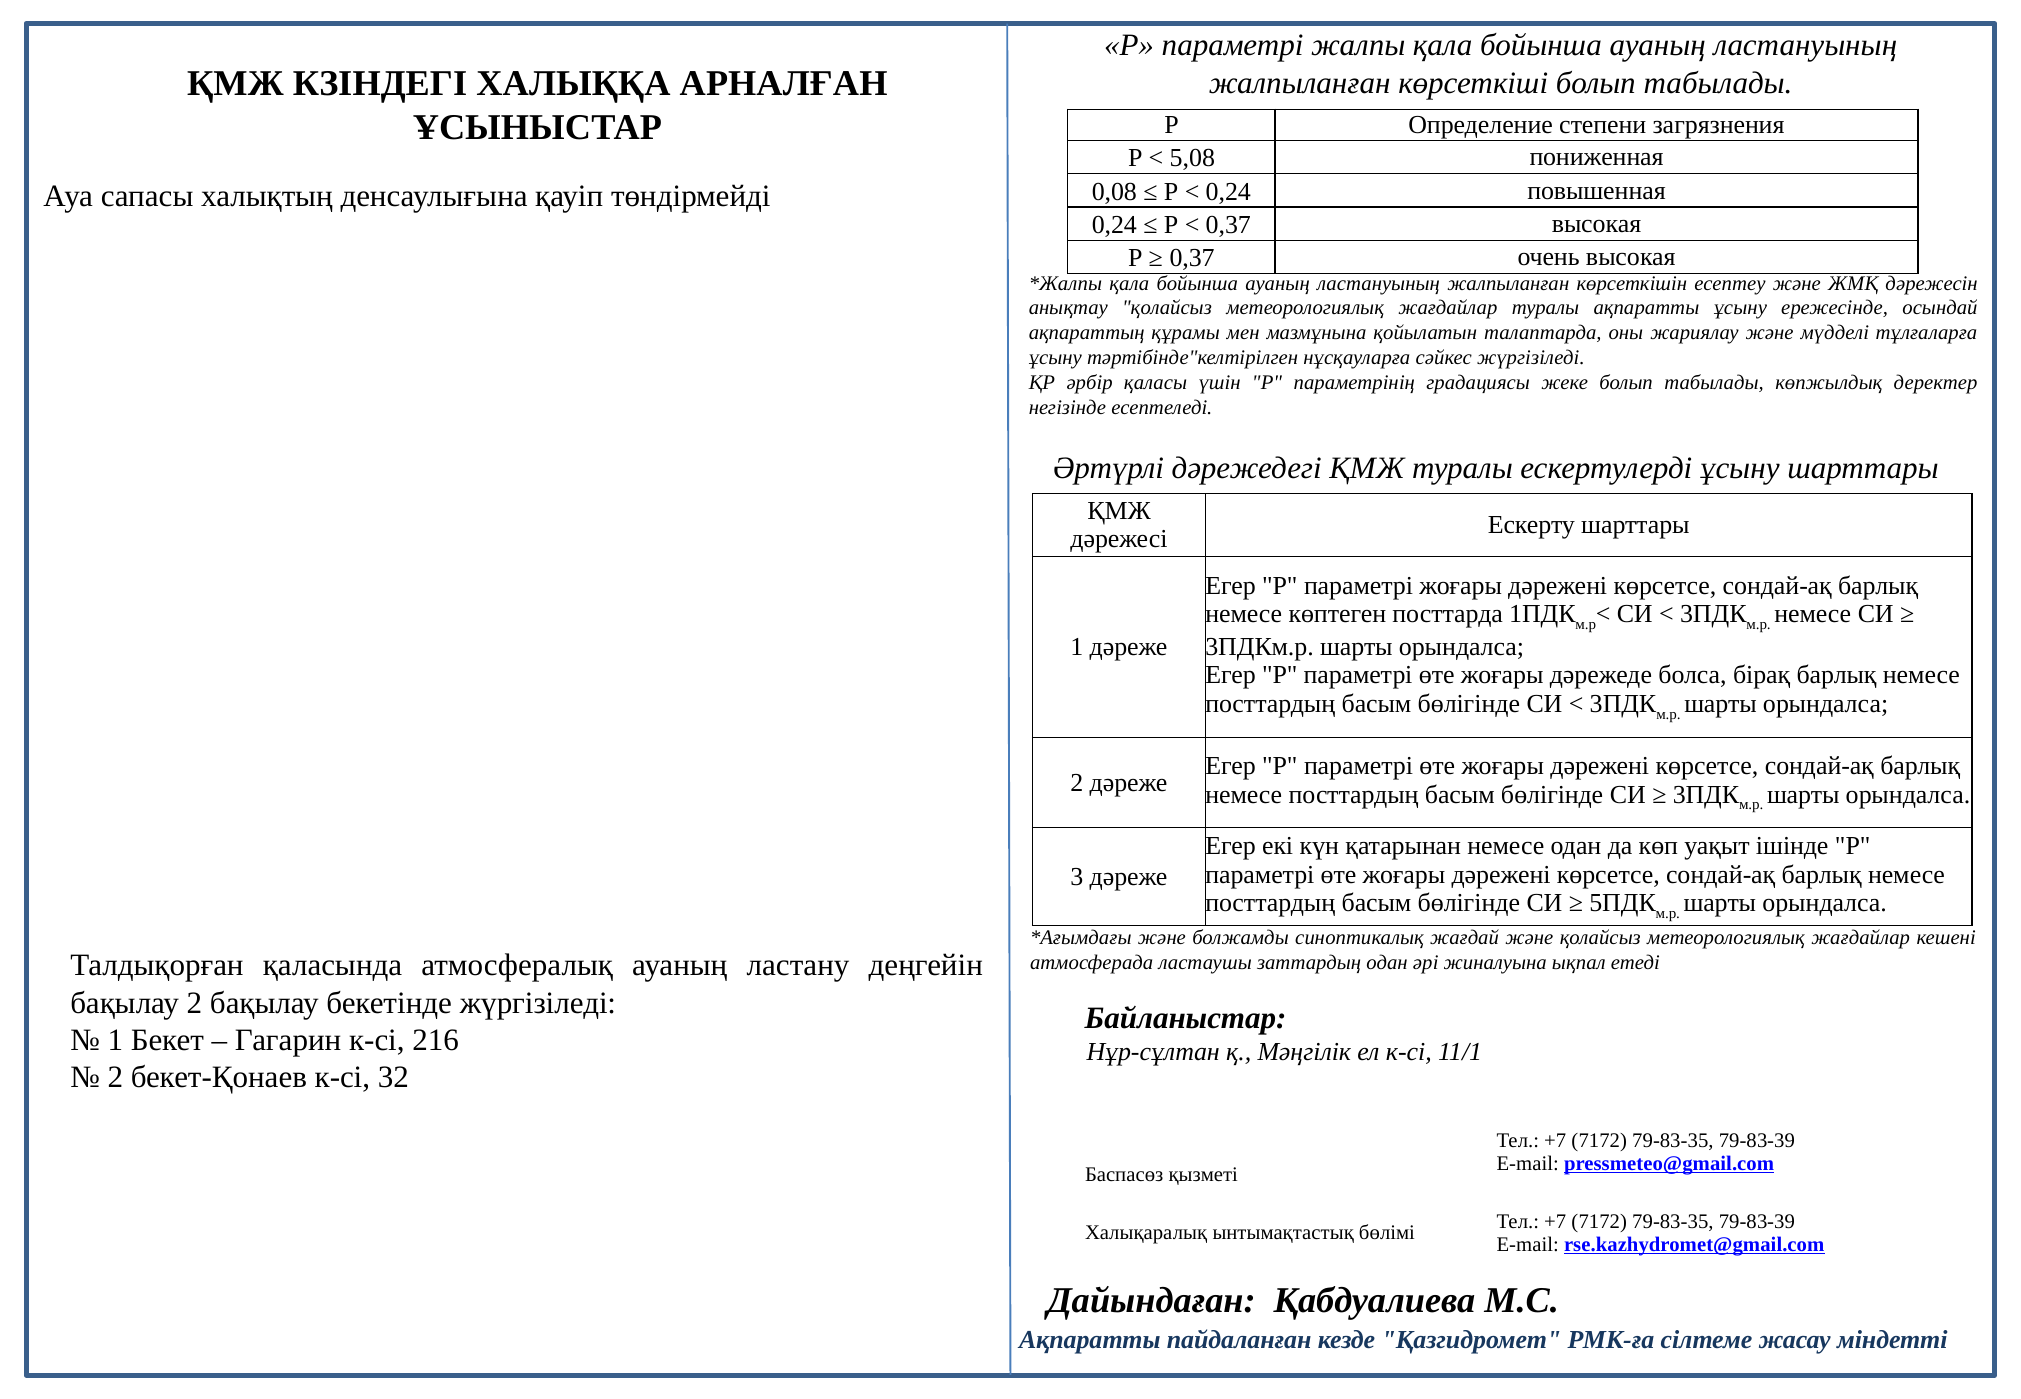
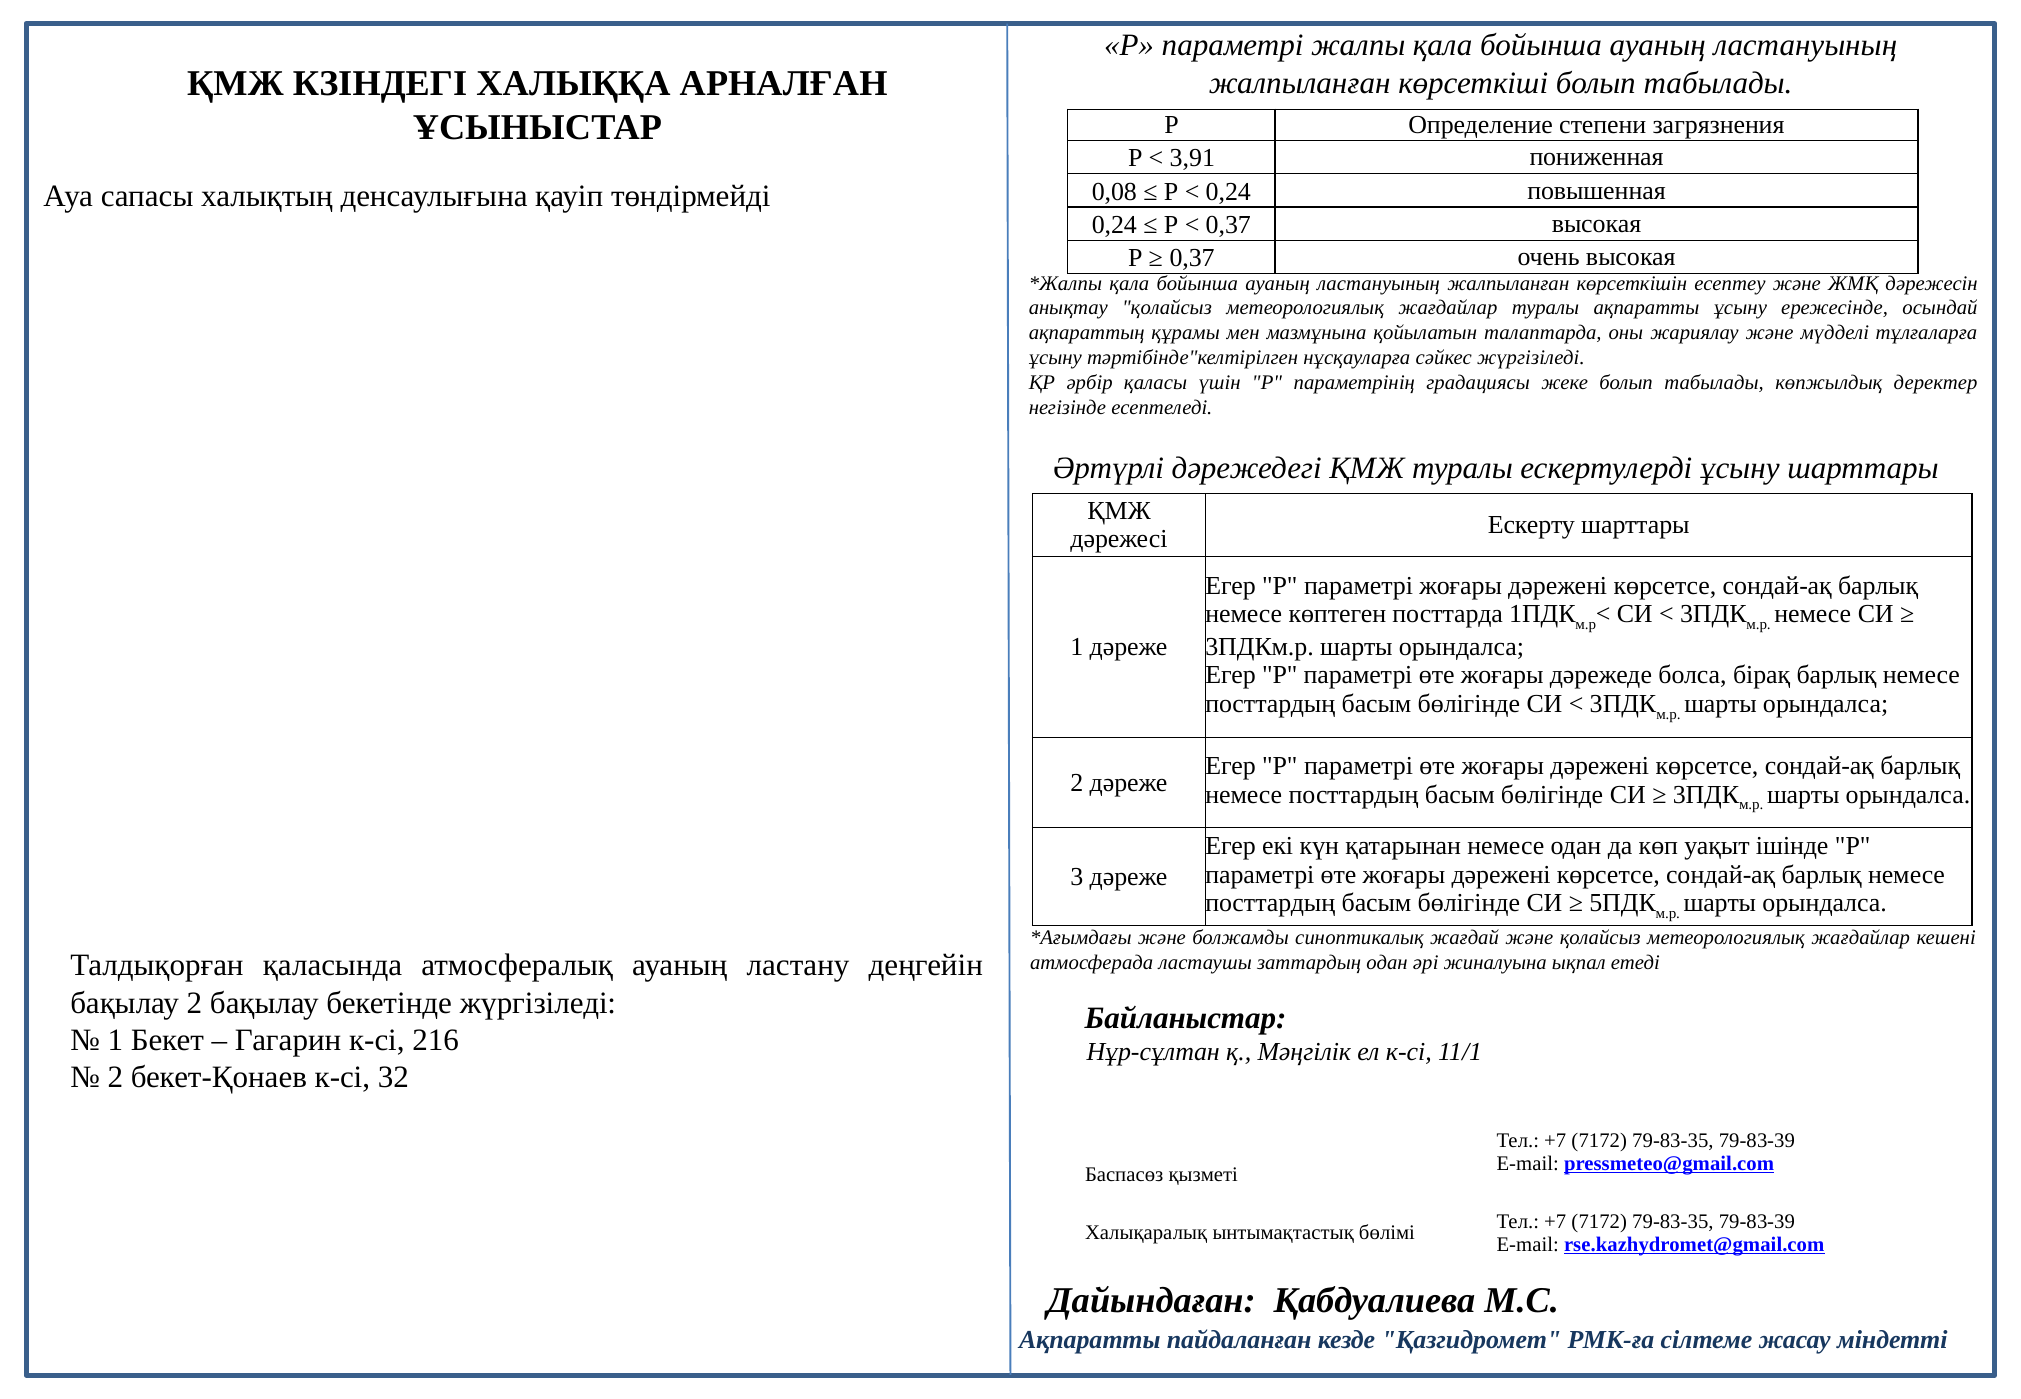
5,08: 5,08 -> 3,91
